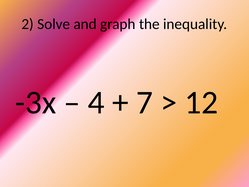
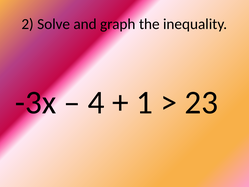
7: 7 -> 1
12: 12 -> 23
